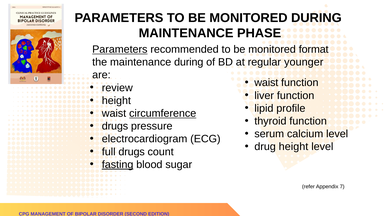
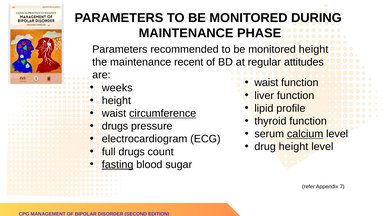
Parameters at (120, 50) underline: present -> none
monitored format: format -> height
maintenance during: during -> recent
younger: younger -> attitudes
review: review -> weeks
calcium underline: none -> present
